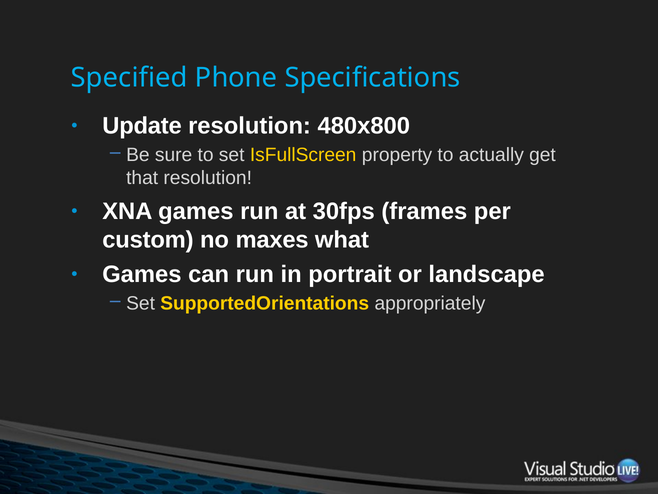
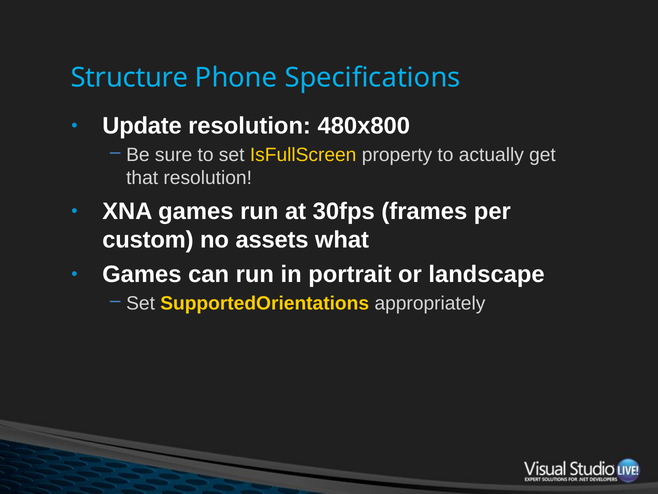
Specified: Specified -> Structure
maxes: maxes -> assets
